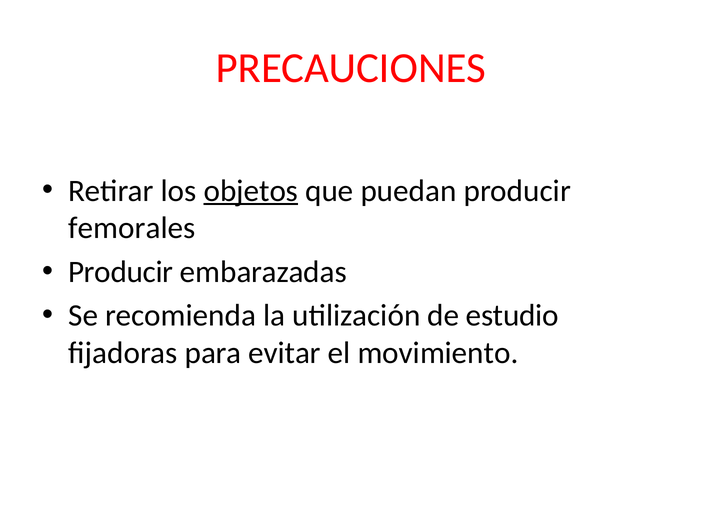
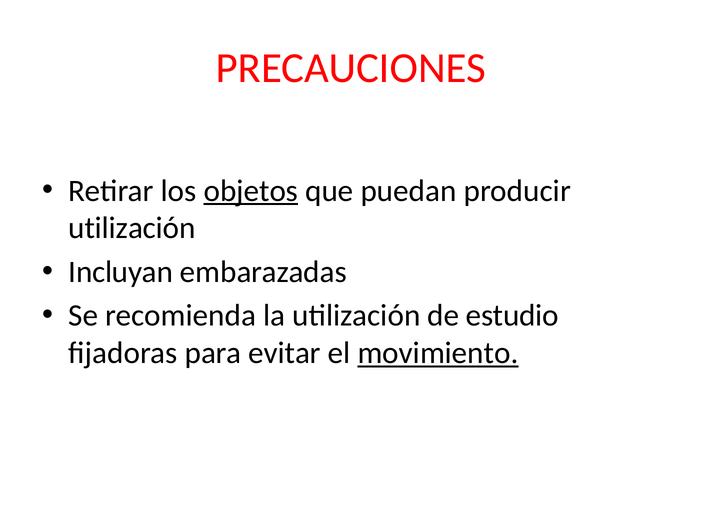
femorales at (132, 228): femorales -> utilización
Producir at (121, 272): Producir -> Incluyan
movimiento underline: none -> present
